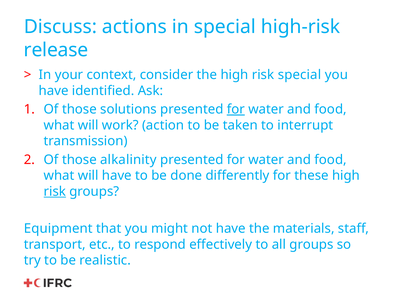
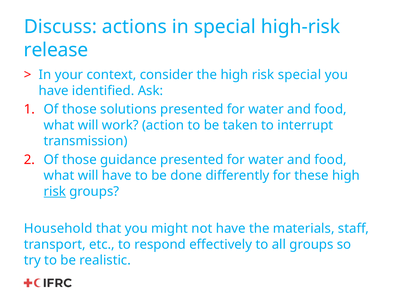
for at (236, 109) underline: present -> none
alkalinity: alkalinity -> guidance
Equipment: Equipment -> Household
